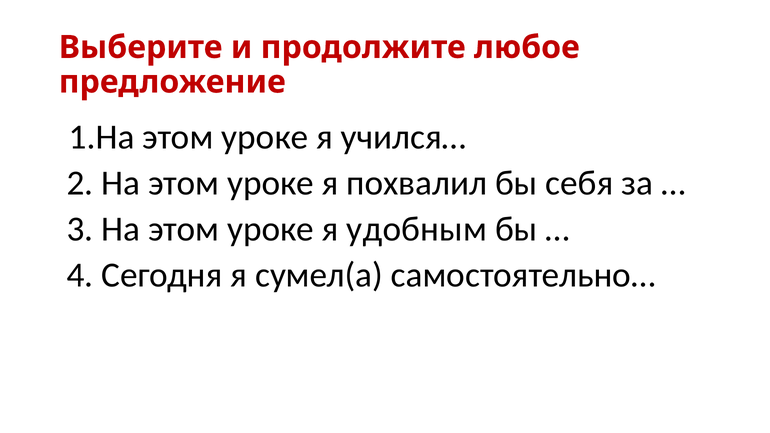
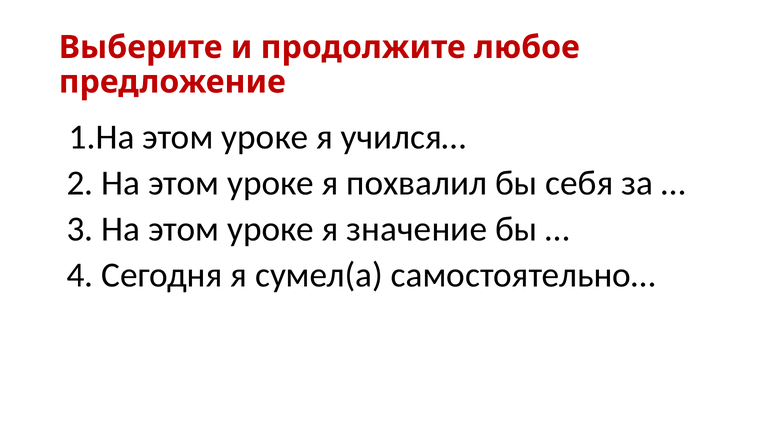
удобным: удобным -> значение
